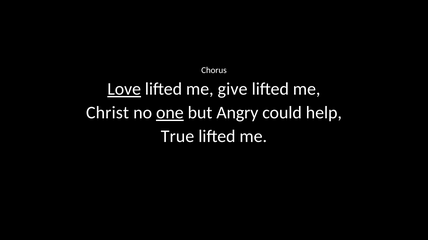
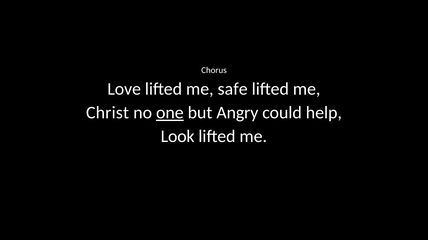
Love underline: present -> none
give: give -> safe
True: True -> Look
